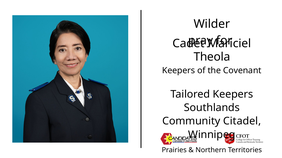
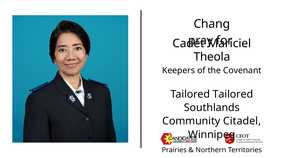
Wilder: Wilder -> Chang
Tailored Keepers: Keepers -> Tailored
